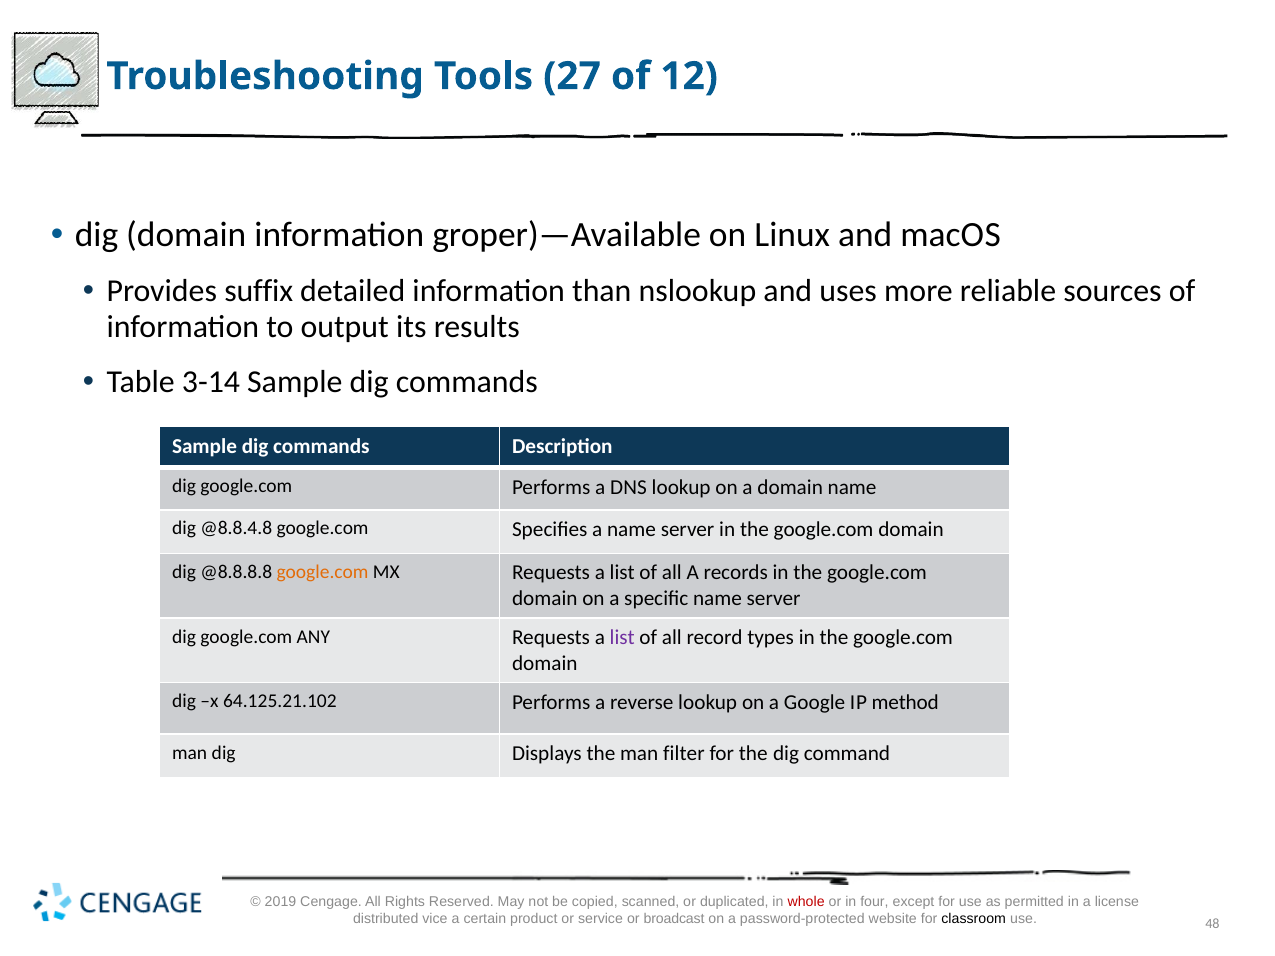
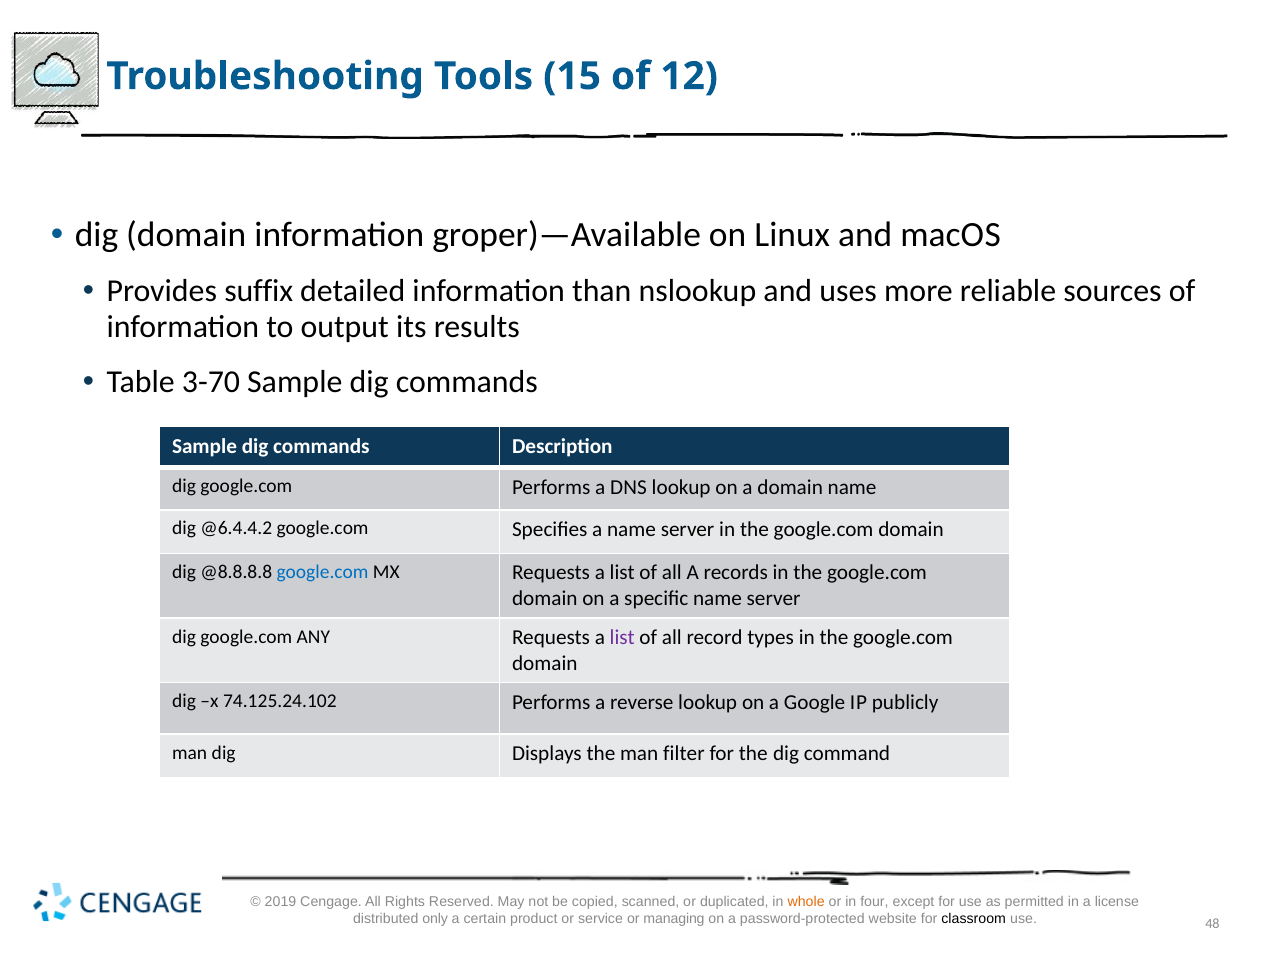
27: 27 -> 15
3-14: 3-14 -> 3-70
@8.8.4.8: @8.8.4.8 -> @6.4.4.2
google.com at (323, 572) colour: orange -> blue
64.125.21.102: 64.125.21.102 -> 74.125.24.102
method: method -> publicly
whole colour: red -> orange
vice: vice -> only
broadcast: broadcast -> managing
